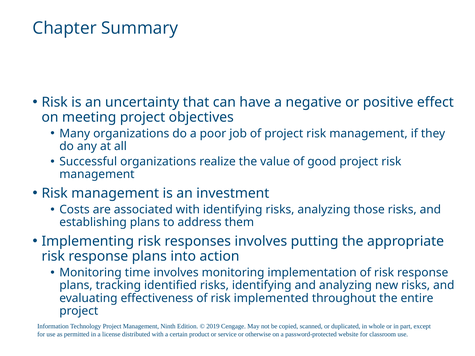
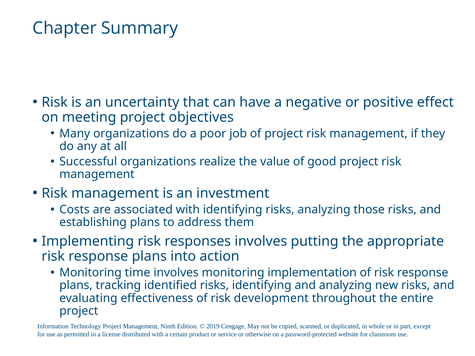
implemented: implemented -> development
